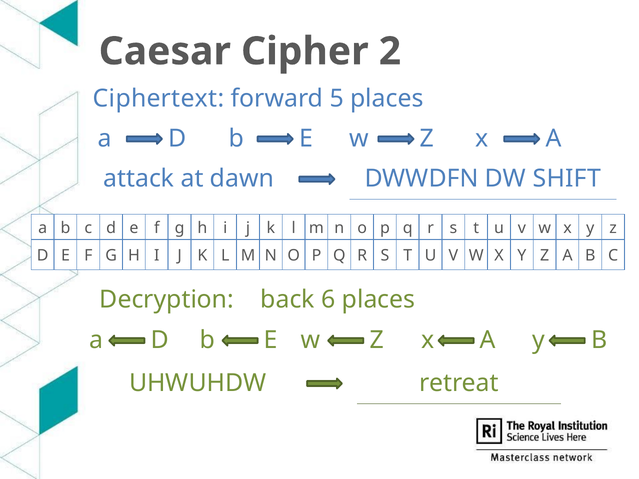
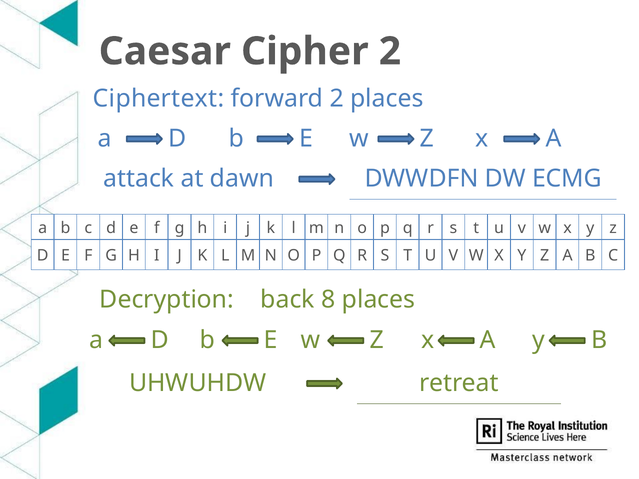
forward 5: 5 -> 2
SHIFT: SHIFT -> ECMG
6: 6 -> 8
